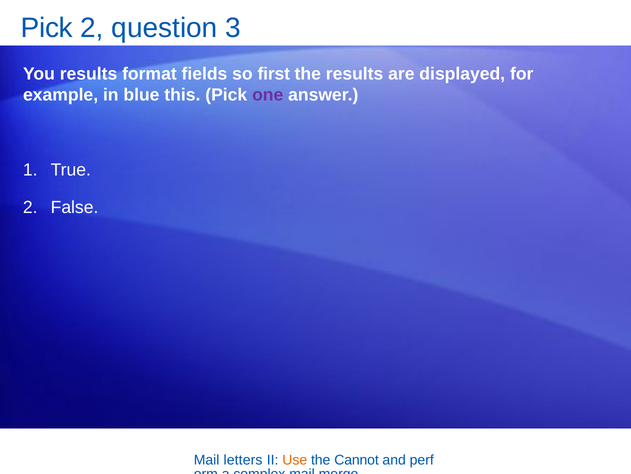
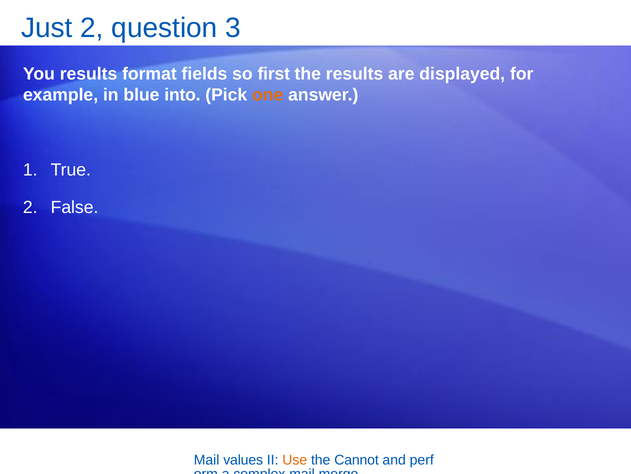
Pick at (47, 28): Pick -> Just
this: this -> into
one colour: purple -> orange
letters: letters -> values
